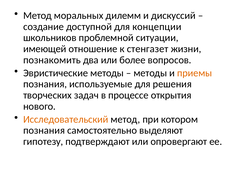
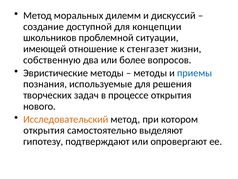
познакомить: познакомить -> собственную
приемы colour: orange -> blue
познания at (44, 130): познания -> открытия
